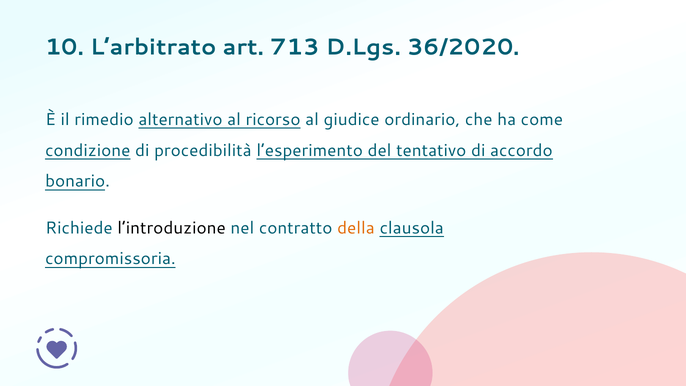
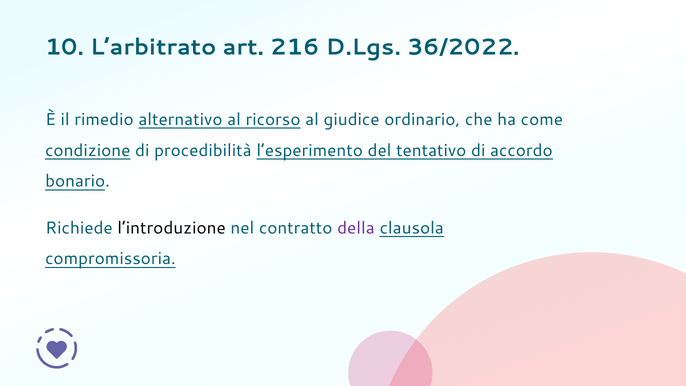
713: 713 -> 216
36/2020: 36/2020 -> 36/2022
della colour: orange -> purple
